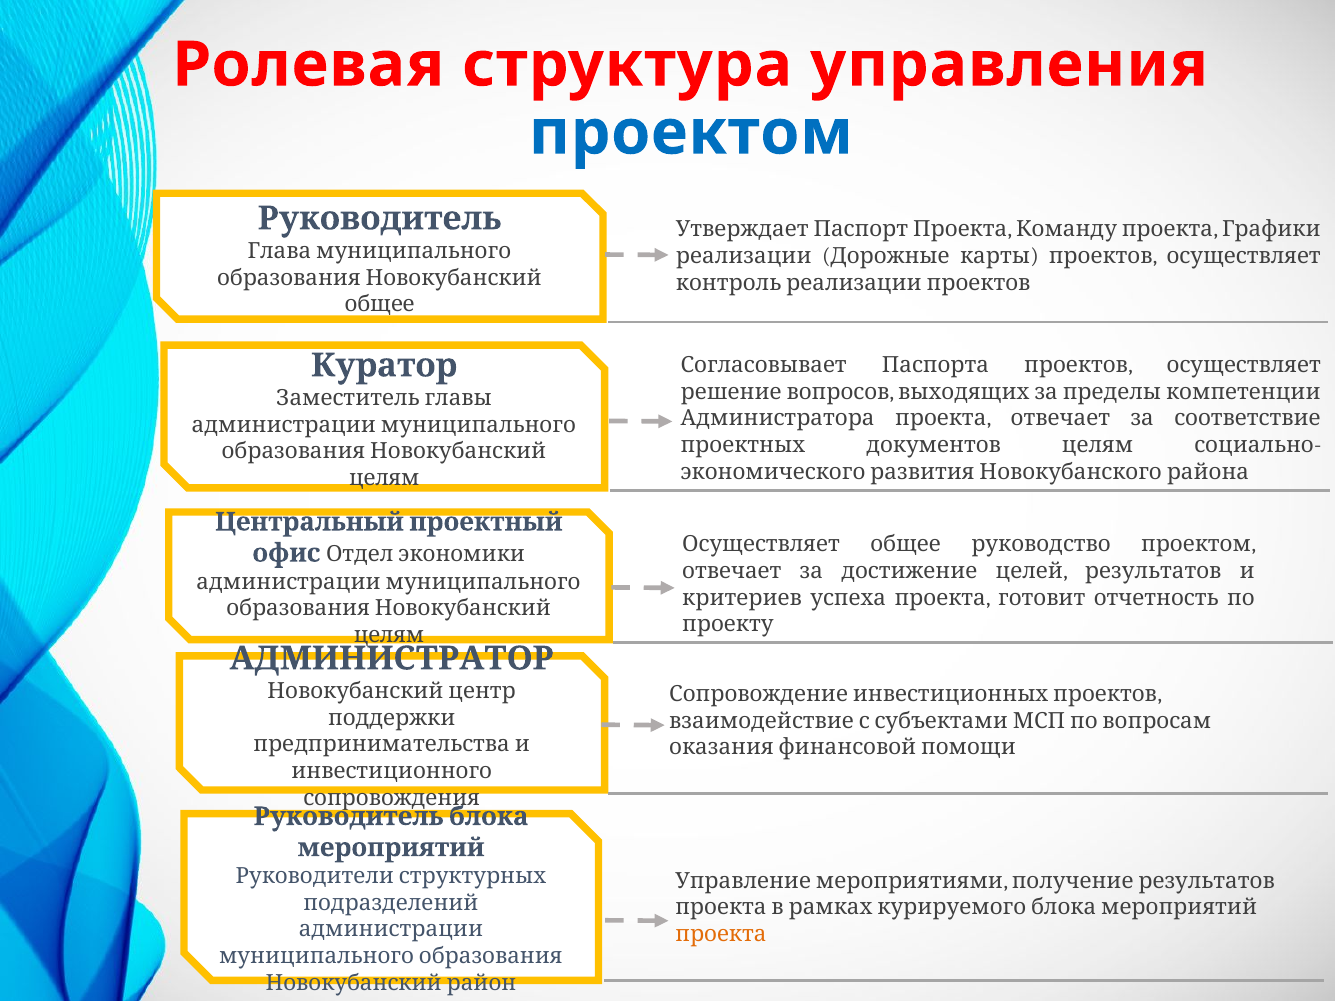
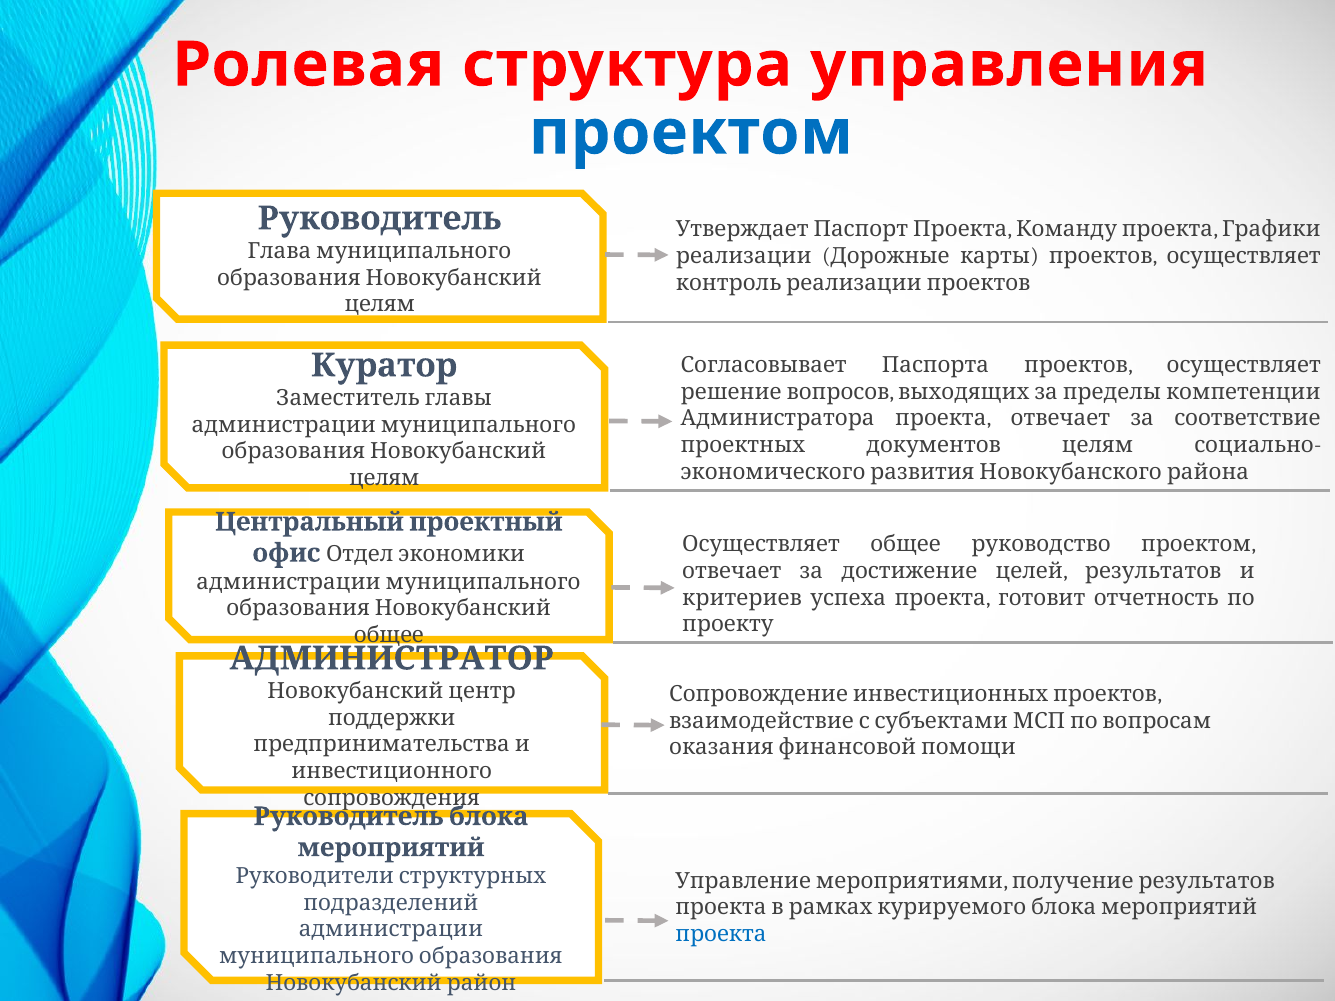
общее at (380, 304): общее -> целям
целям at (389, 635): целям -> общее
проекта at (721, 934) colour: orange -> blue
